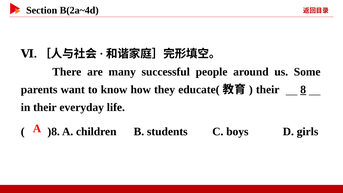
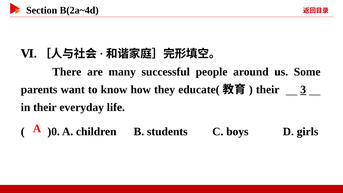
8: 8 -> 3
)8: )8 -> )0
